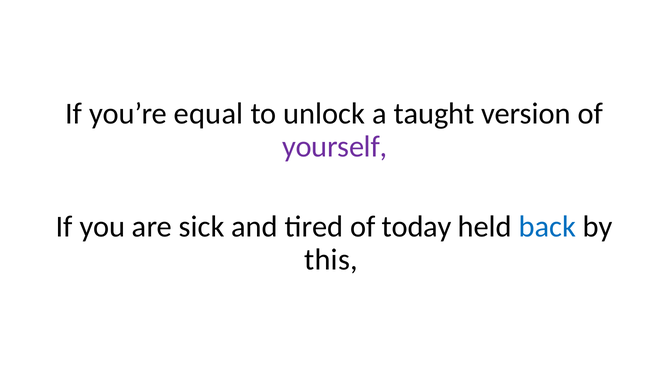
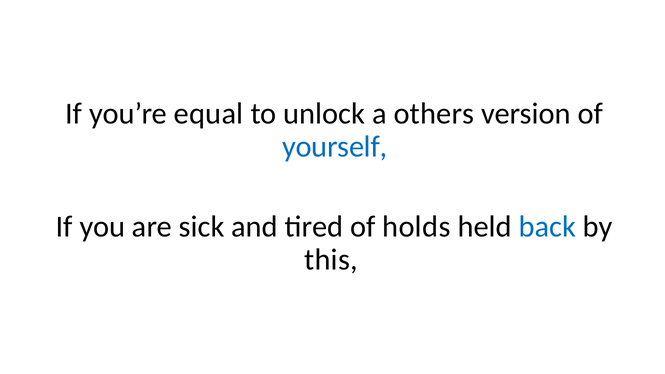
taught: taught -> others
yourself colour: purple -> blue
today: today -> holds
